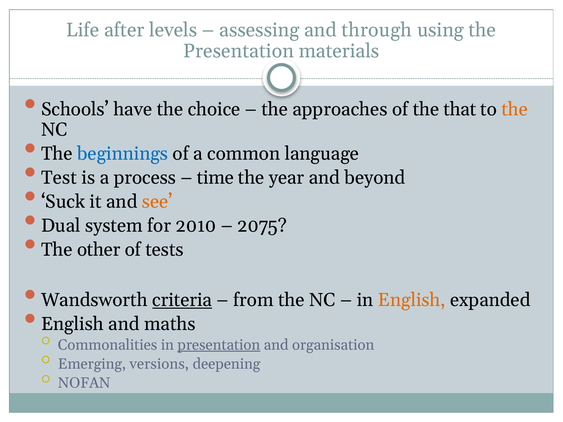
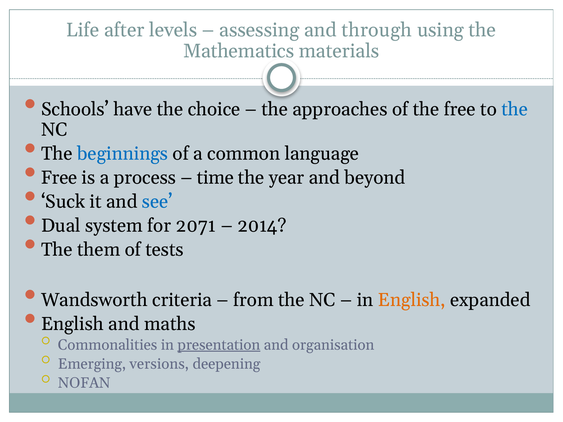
Presentation at (238, 51): Presentation -> Mathematics
the that: that -> free
the at (515, 109) colour: orange -> blue
Test at (59, 178): Test -> Free
see colour: orange -> blue
2010: 2010 -> 2071
2075: 2075 -> 2014
other: other -> them
criteria underline: present -> none
